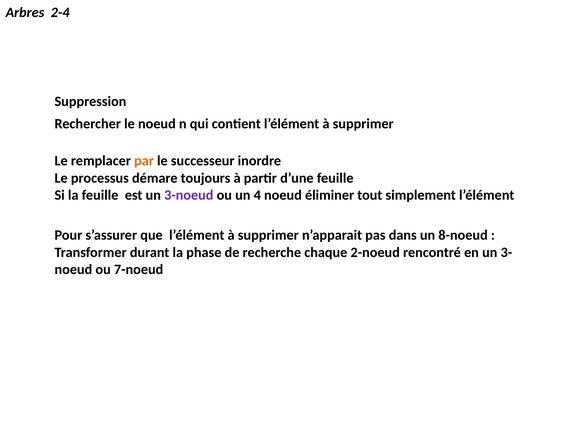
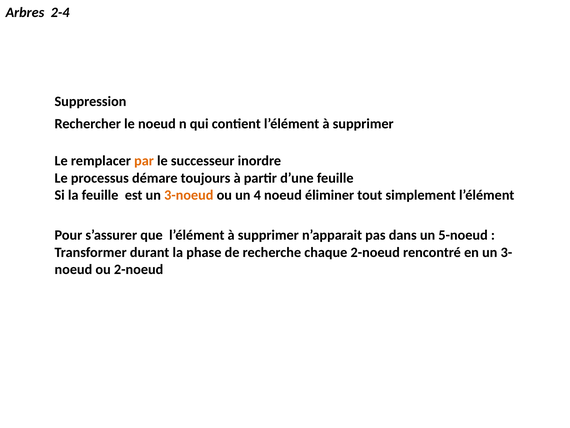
3-noeud colour: purple -> orange
8-noeud: 8-noeud -> 5-noeud
ou 7-noeud: 7-noeud -> 2-noeud
